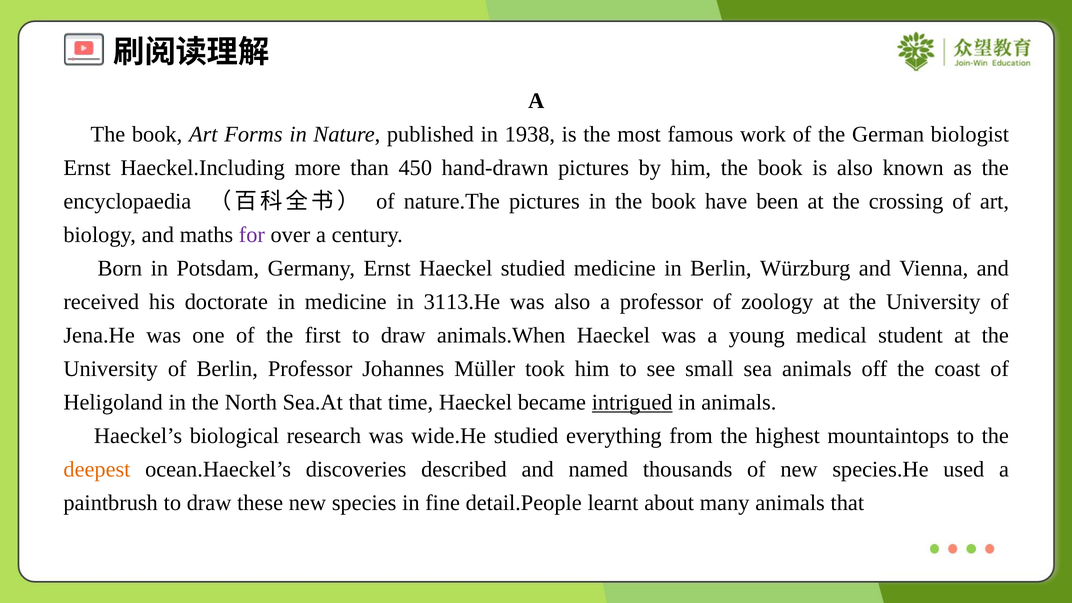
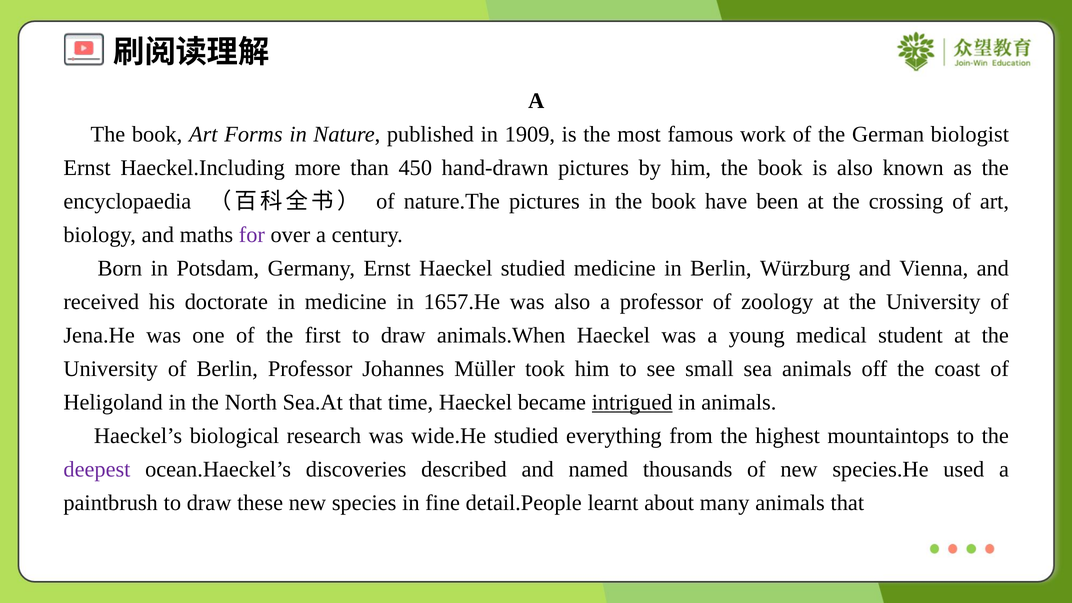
1938: 1938 -> 1909
3113.He: 3113.He -> 1657.He
deepest colour: orange -> purple
